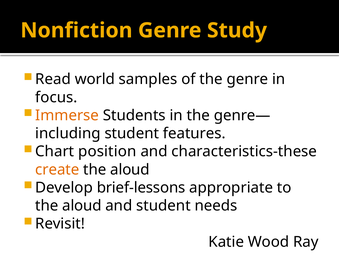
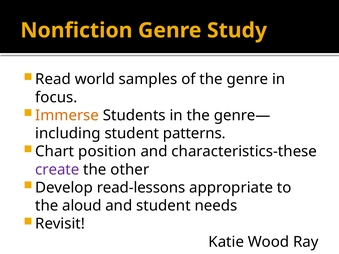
features: features -> patterns
create colour: orange -> purple
aloud at (130, 170): aloud -> other
brief-lessons: brief-lessons -> read-lessons
